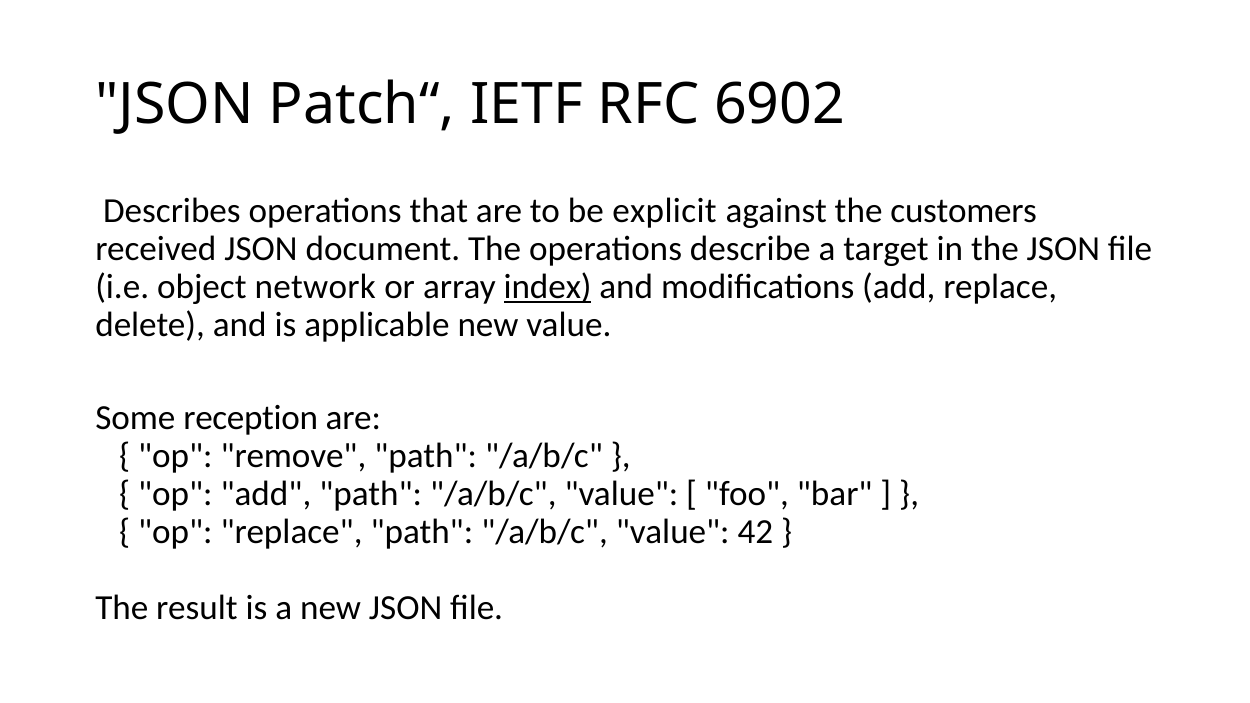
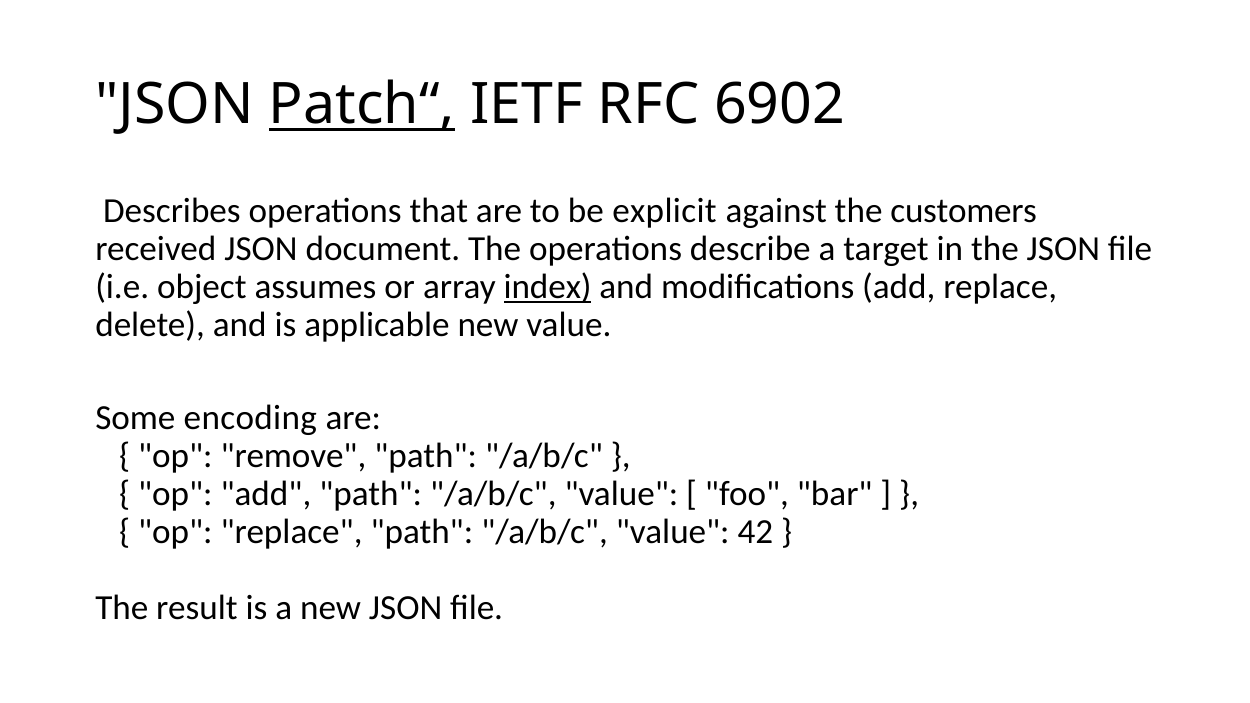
Patch“ underline: none -> present
network: network -> assumes
reception: reception -> encoding
